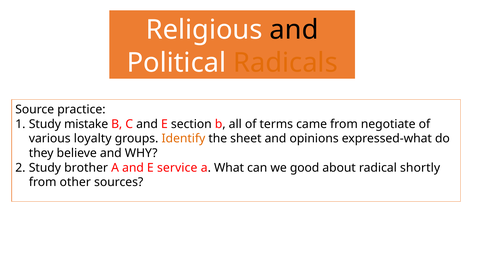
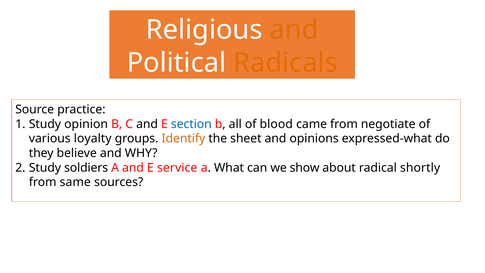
and at (294, 30) colour: black -> orange
mistake: mistake -> opinion
section colour: black -> blue
terms: terms -> blood
brother: brother -> soldiers
good: good -> show
other: other -> same
